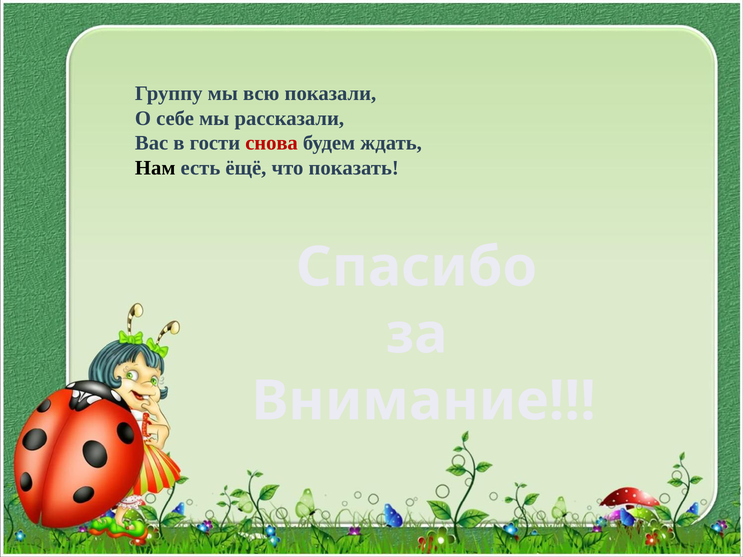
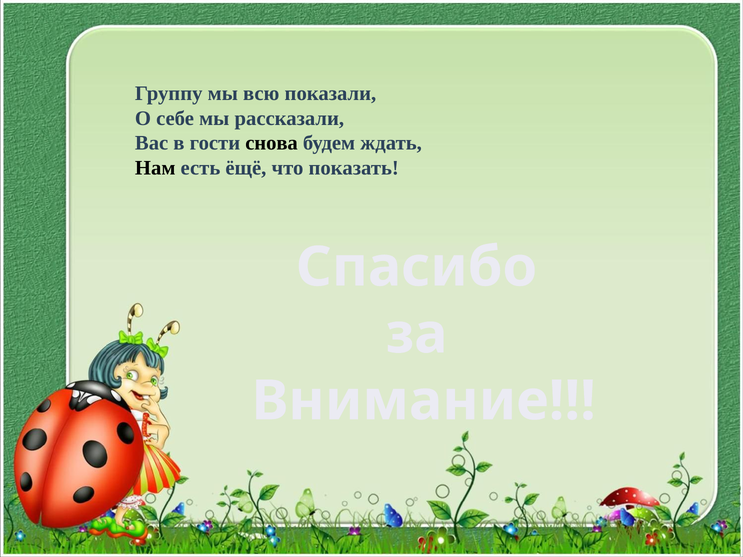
снова colour: red -> black
